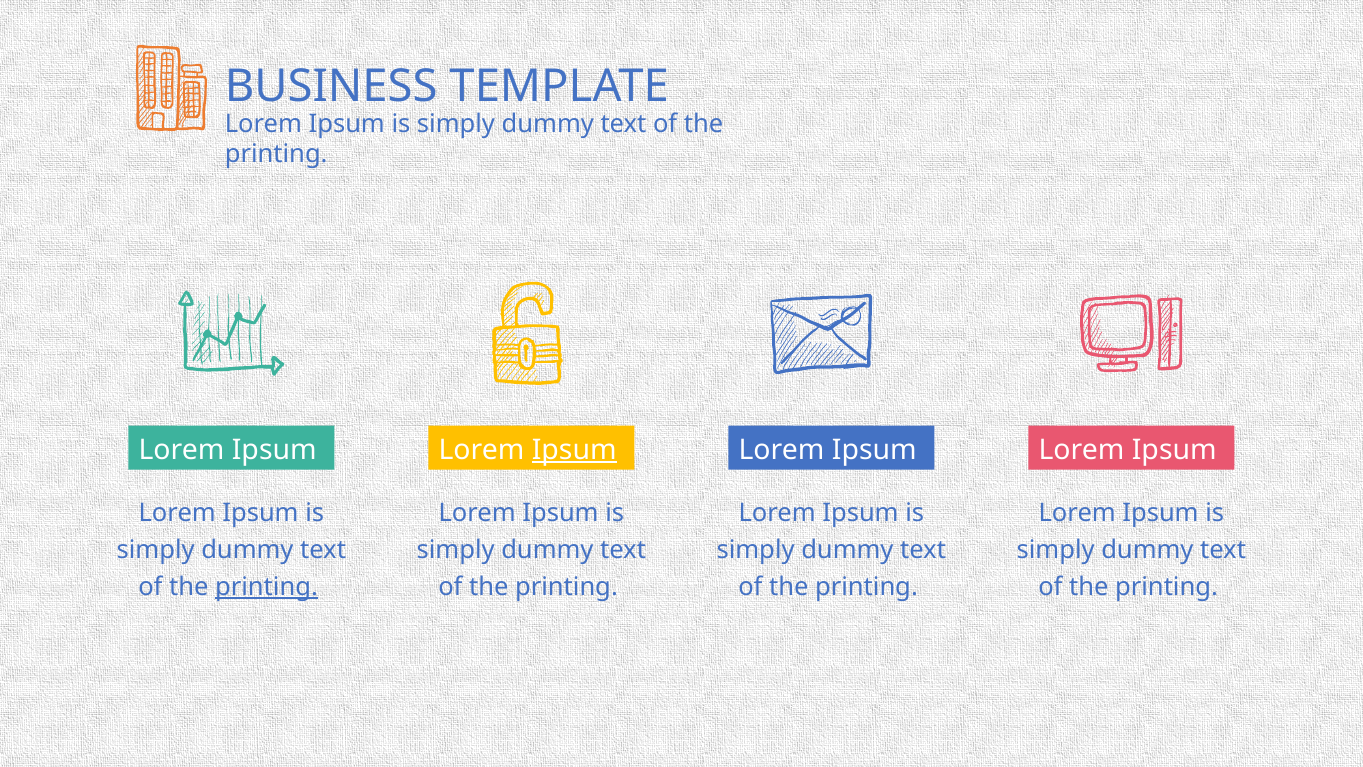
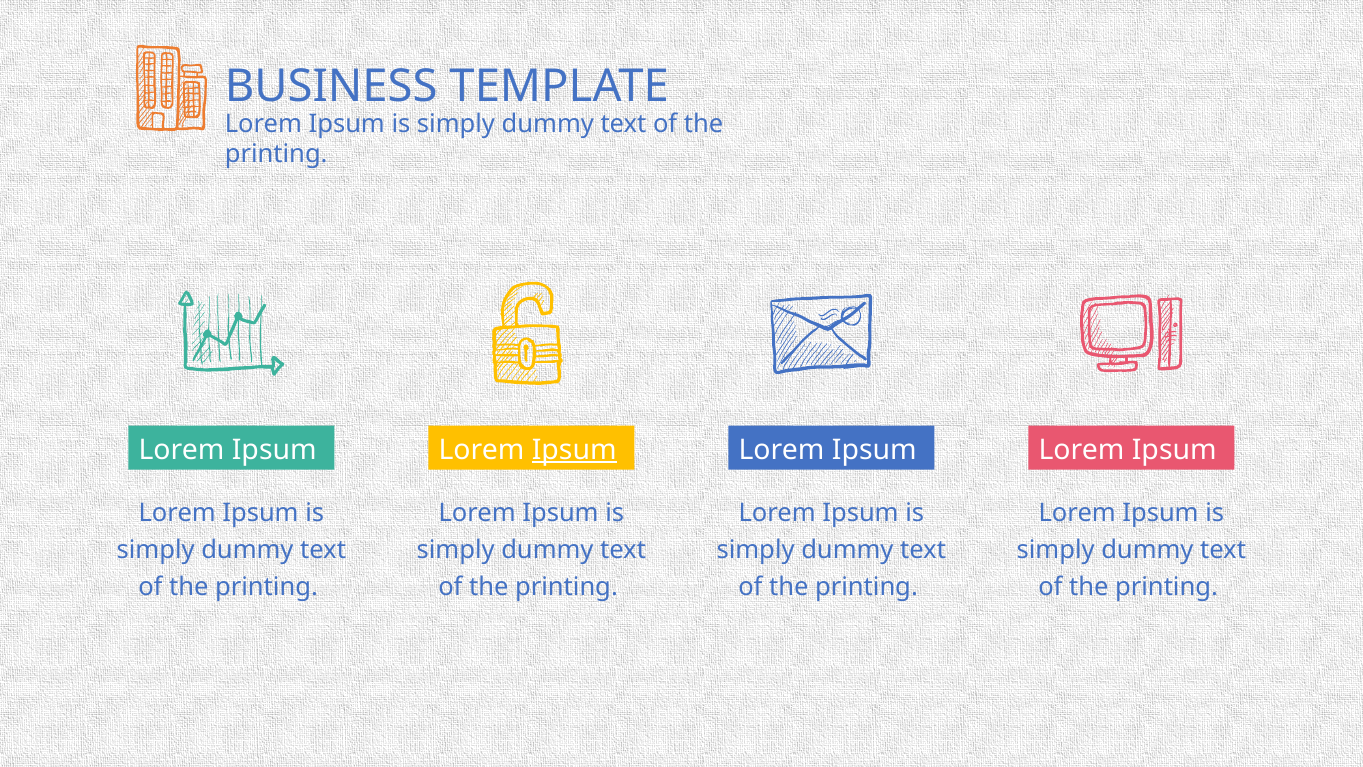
printing at (266, 587) underline: present -> none
